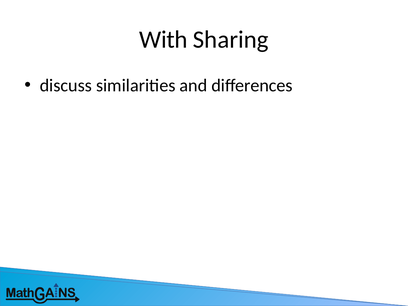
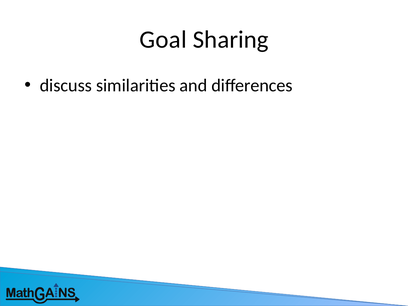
With: With -> Goal
